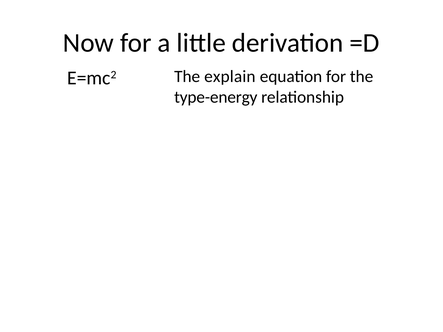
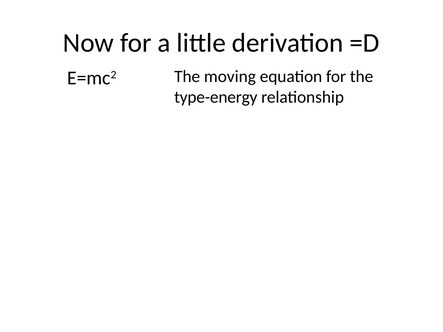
explain: explain -> moving
